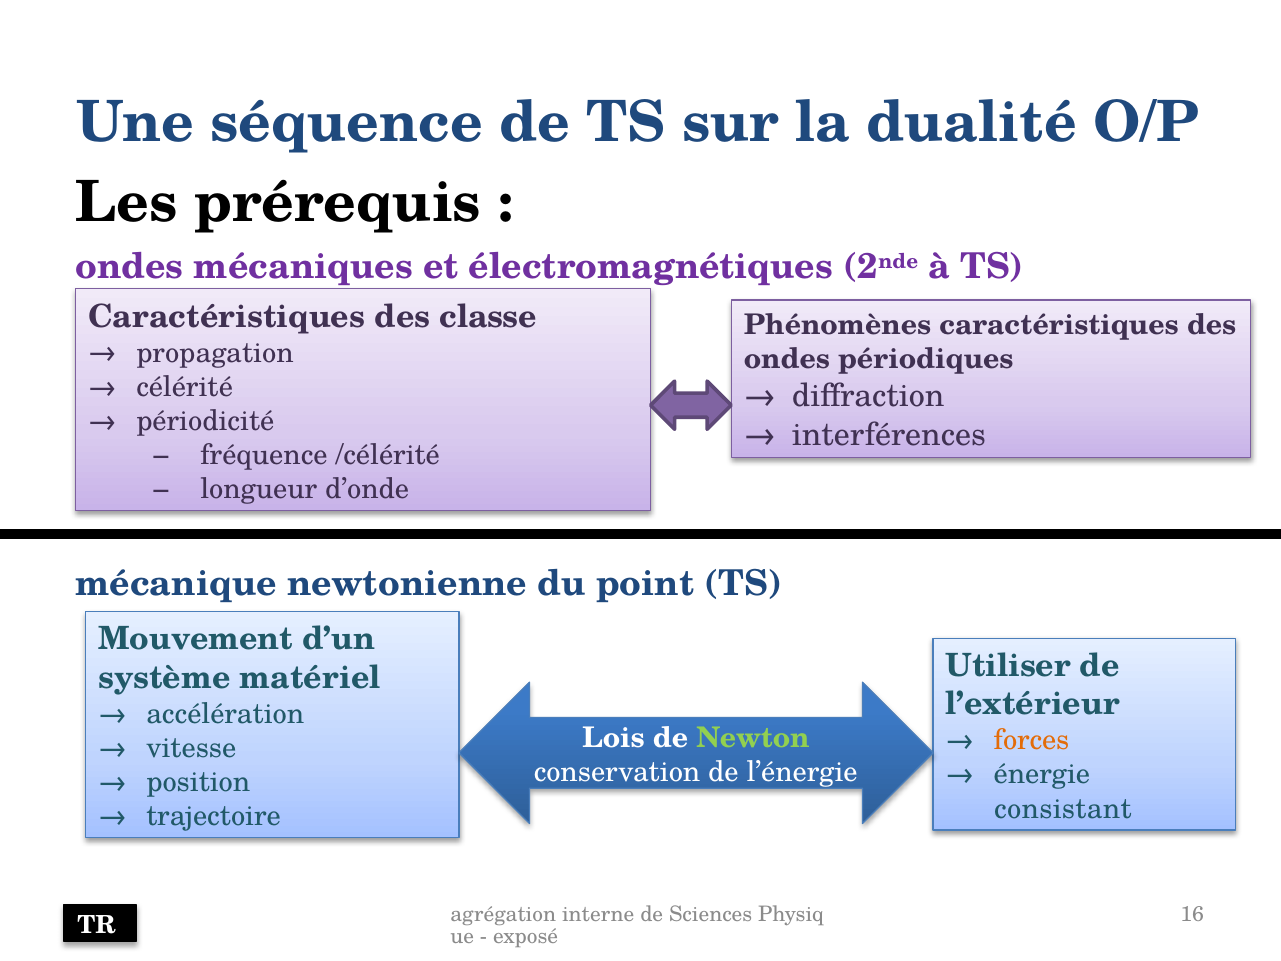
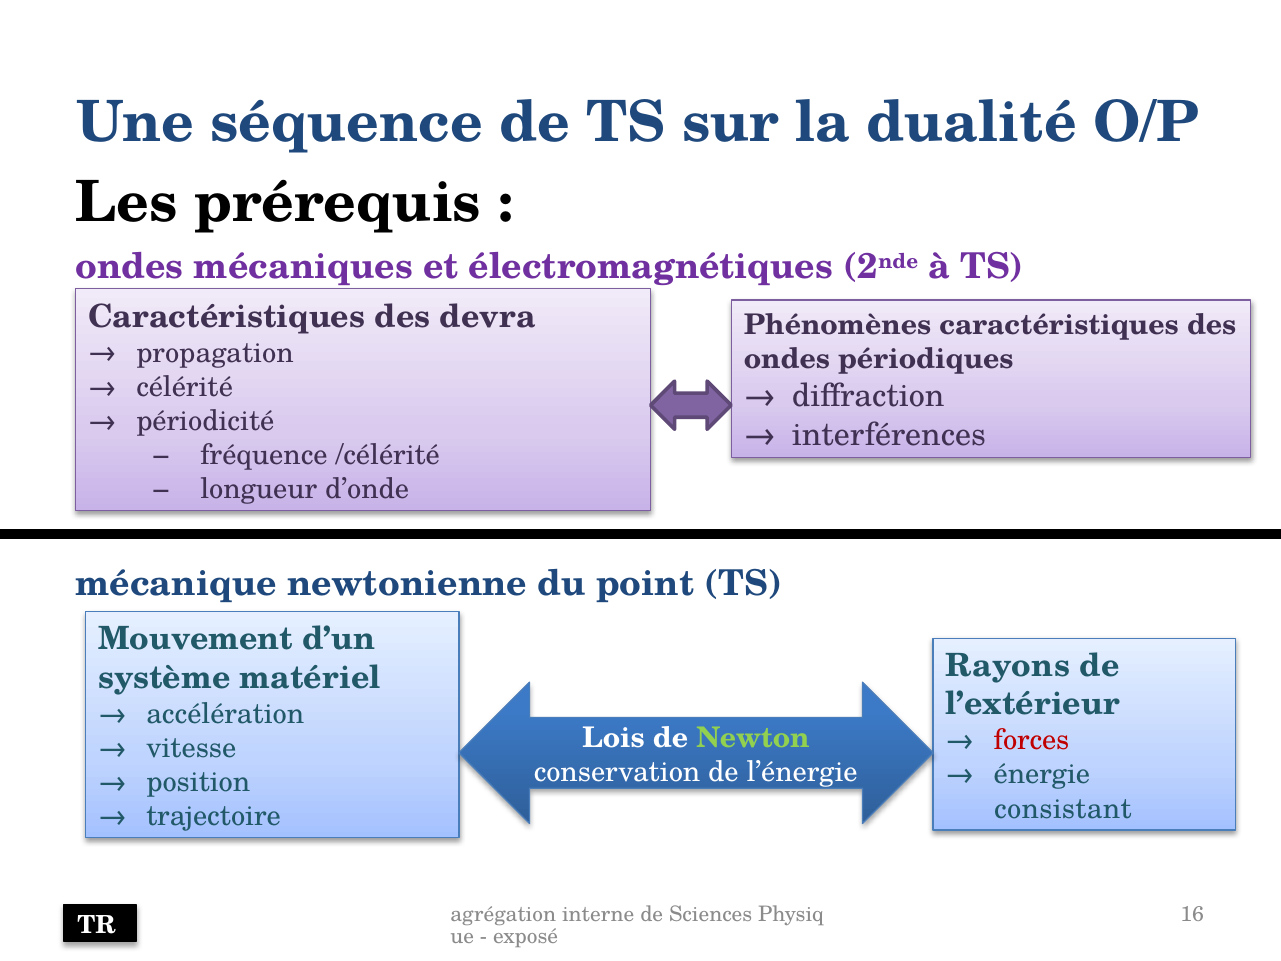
classe: classe -> devra
Utiliser: Utiliser -> Rayons
forces colour: orange -> red
